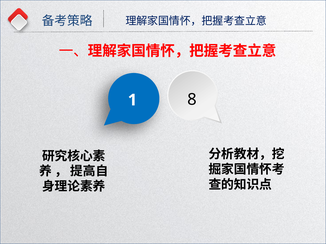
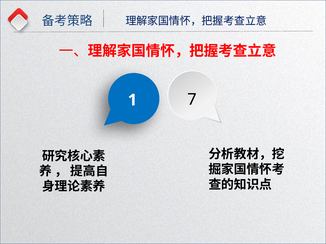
8: 8 -> 7
